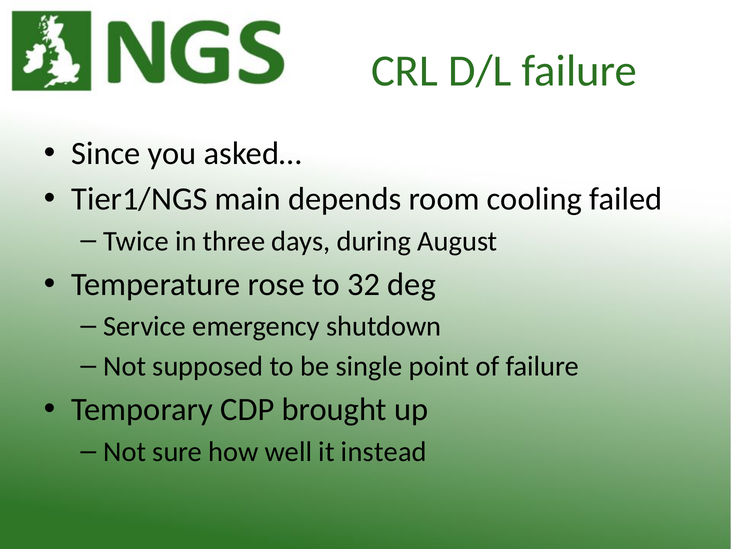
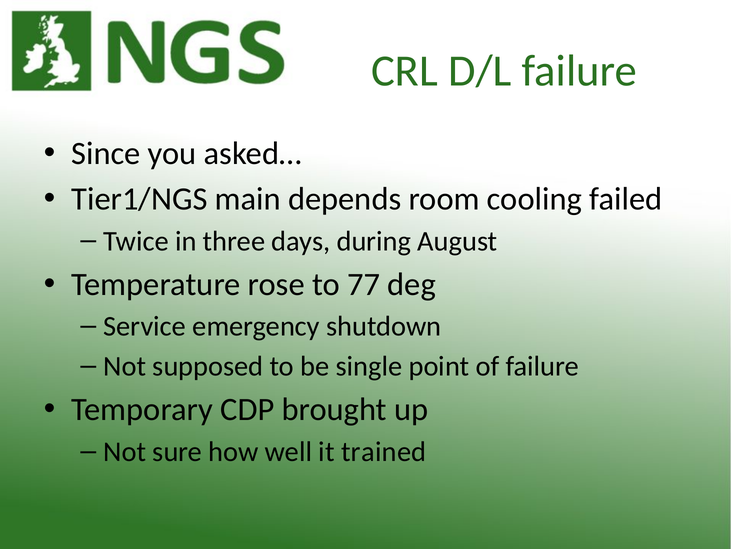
32: 32 -> 77
instead: instead -> trained
